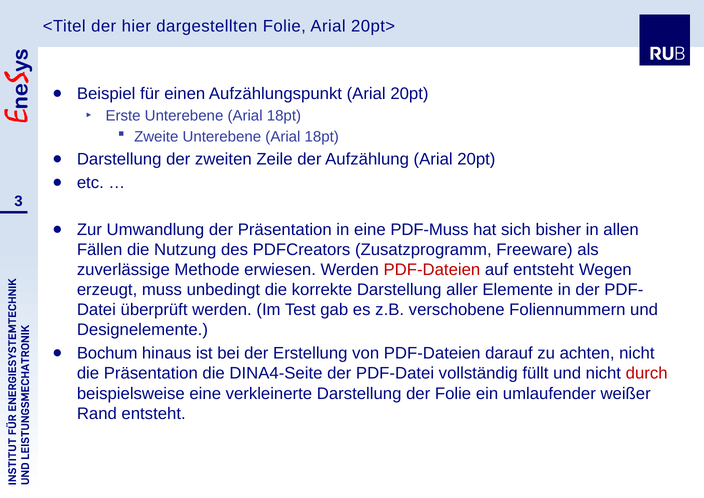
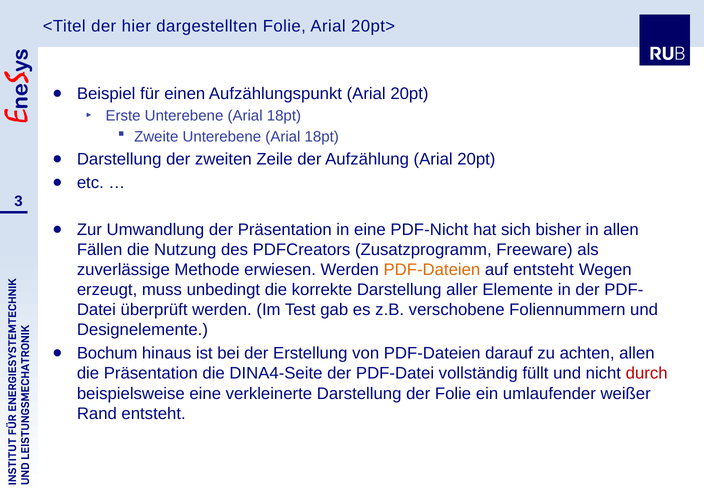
PDF-Muss: PDF-Muss -> PDF-Nicht
PDF-Dateien at (432, 270) colour: red -> orange
achten nicht: nicht -> allen
